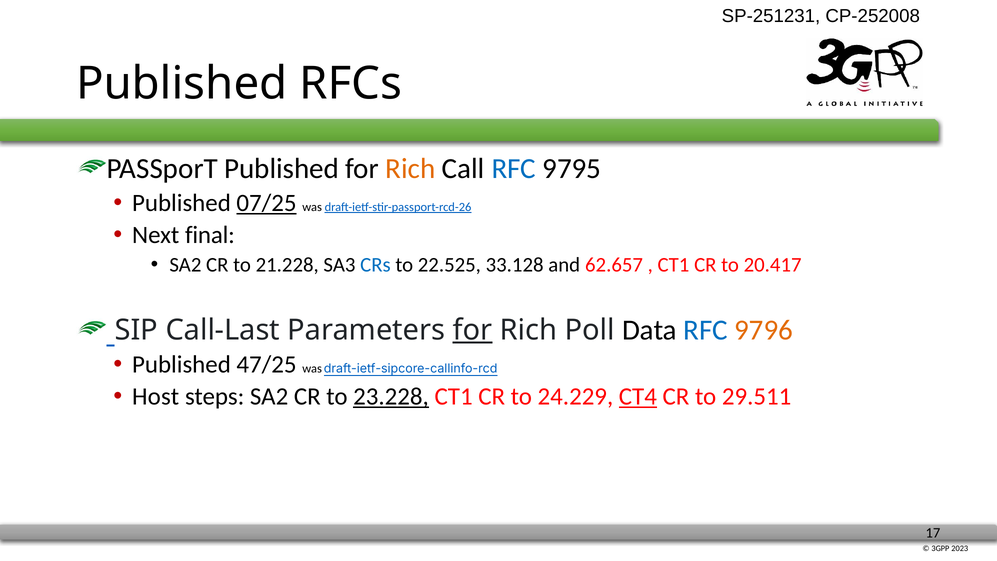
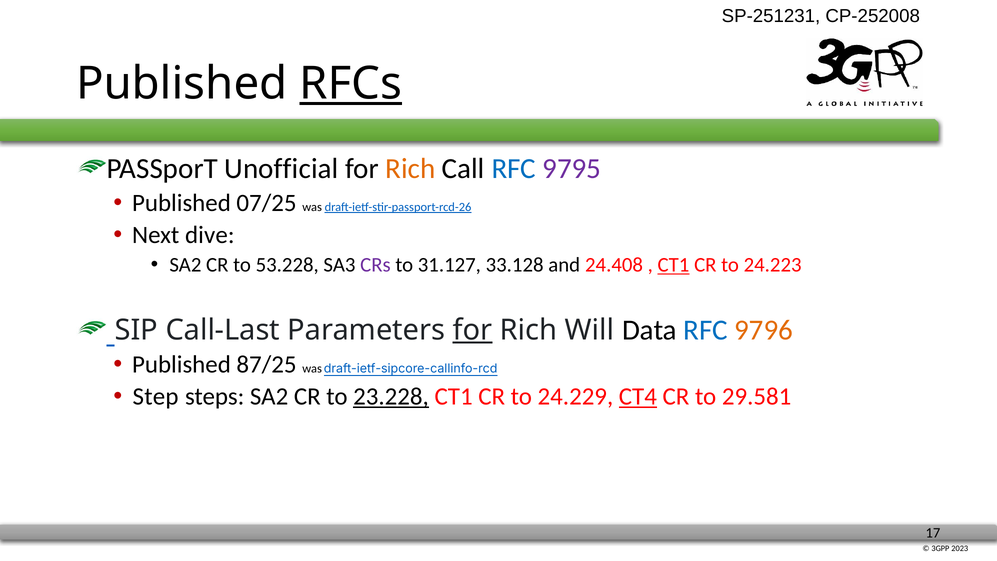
RFCs underline: none -> present
PASSporT Published: Published -> Unofficial
9795 colour: black -> purple
07/25 underline: present -> none
final: final -> dive
21.228: 21.228 -> 53.228
CRs colour: blue -> purple
22.525: 22.525 -> 31.127
62.657: 62.657 -> 24.408
CT1 at (673, 265) underline: none -> present
20.417: 20.417 -> 24.223
Poll: Poll -> Will
47/25: 47/25 -> 87/25
Host: Host -> Step
29.511: 29.511 -> 29.581
